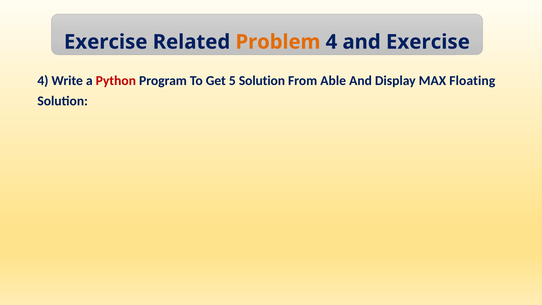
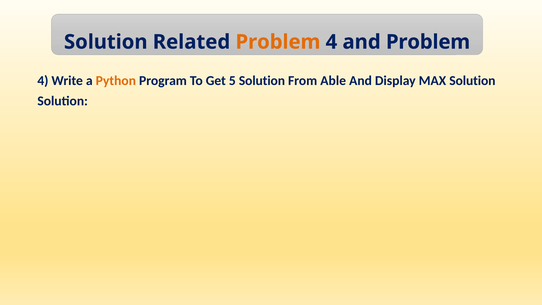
Exercise at (106, 42): Exercise -> Solution
and Exercise: Exercise -> Problem
Python colour: red -> orange
MAX Floating: Floating -> Solution
